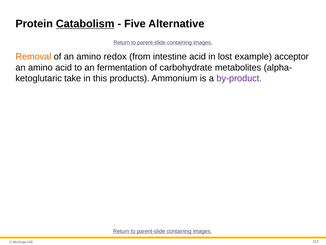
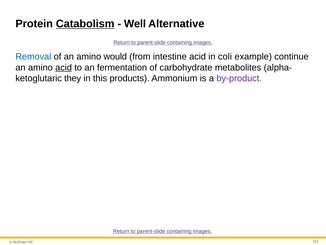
Five: Five -> Well
Removal colour: orange -> blue
redox: redox -> would
lost: lost -> coli
acceptor: acceptor -> continue
acid at (64, 67) underline: none -> present
take: take -> they
